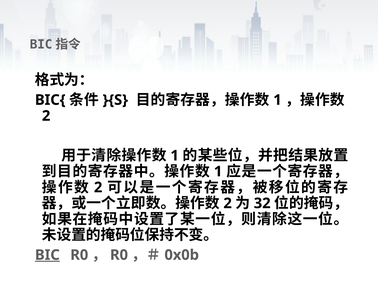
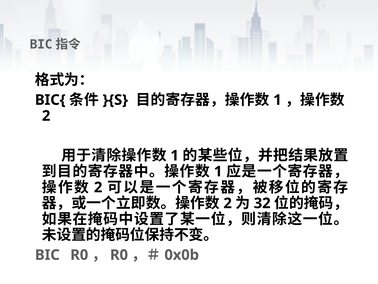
BIC underline: present -> none
